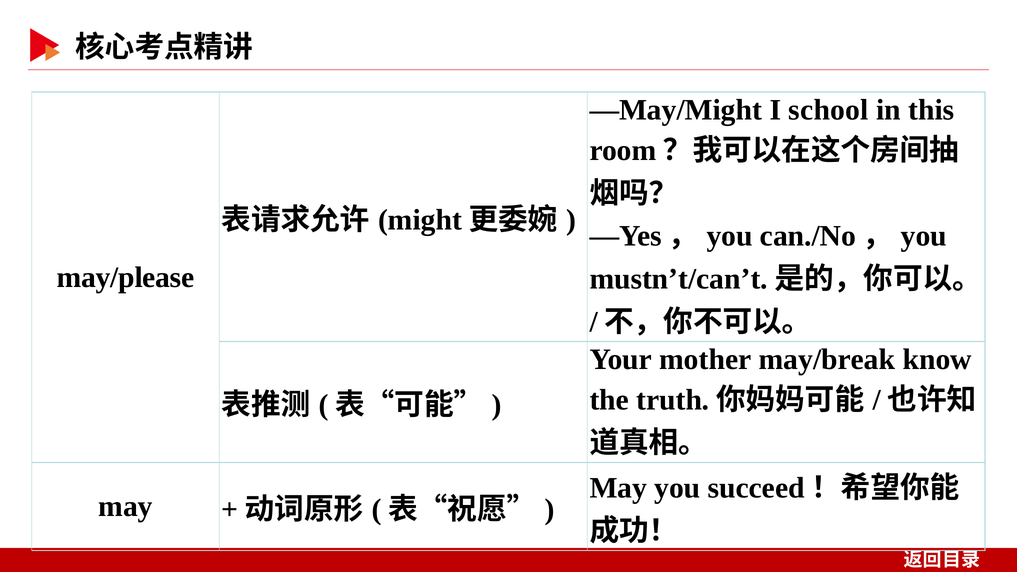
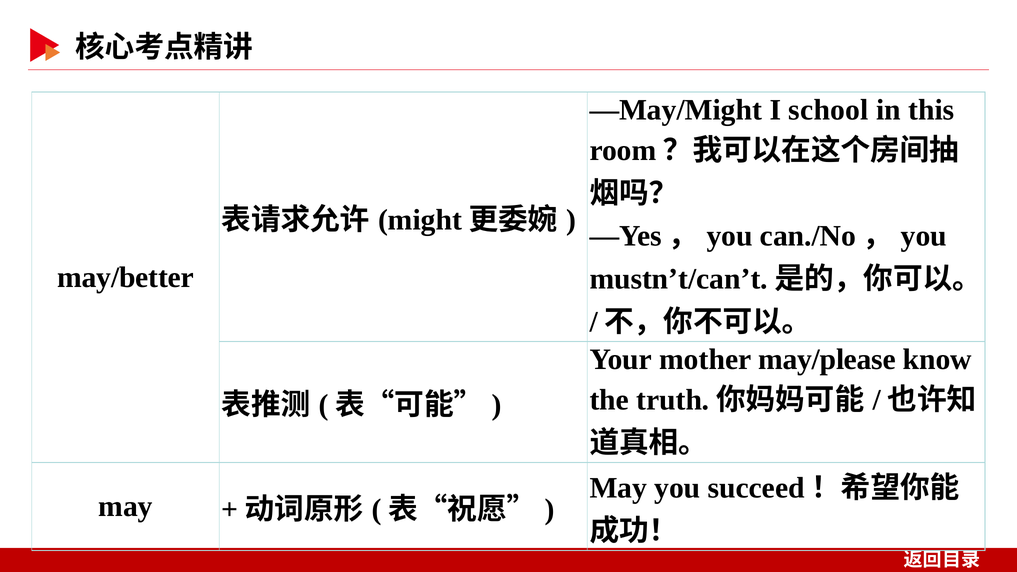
may/please: may/please -> may/better
may/break: may/break -> may/please
